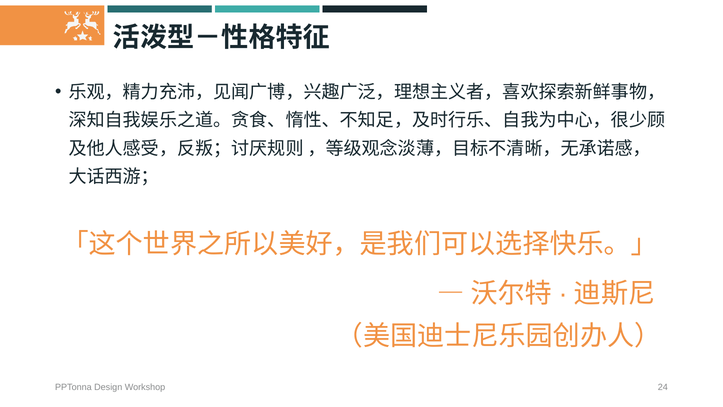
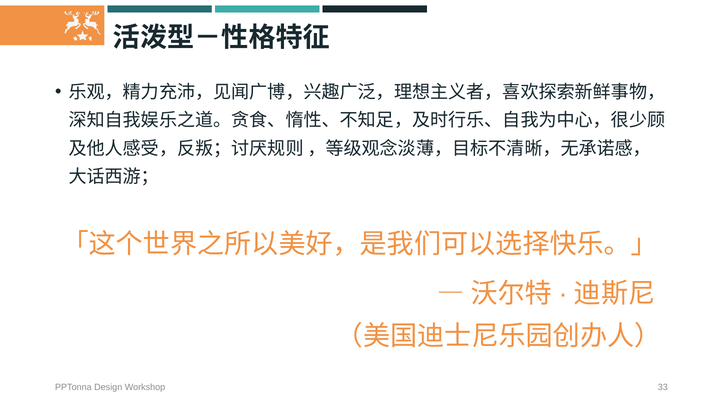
24: 24 -> 33
